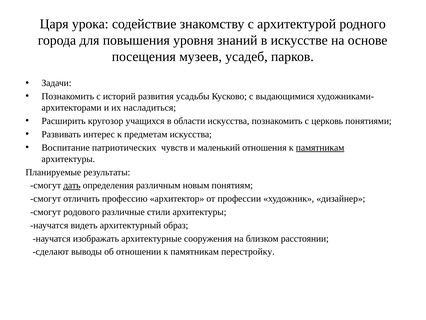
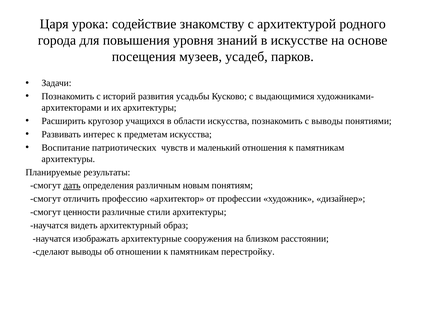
их насладиться: насладиться -> архитектуры
с церковь: церковь -> выводы
памятникам at (320, 147) underline: present -> none
родового: родового -> ценности
